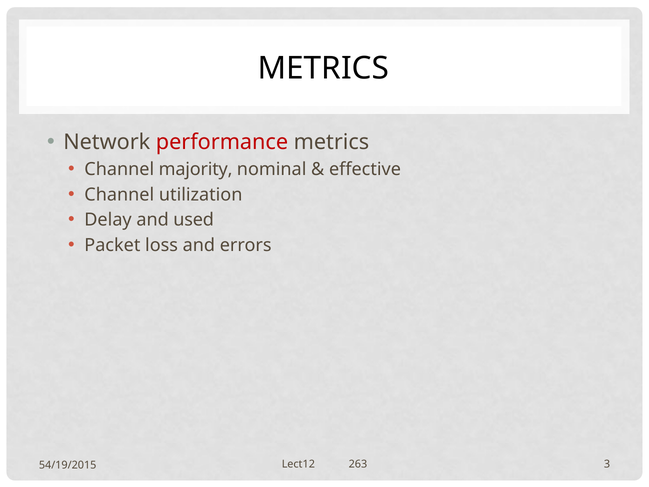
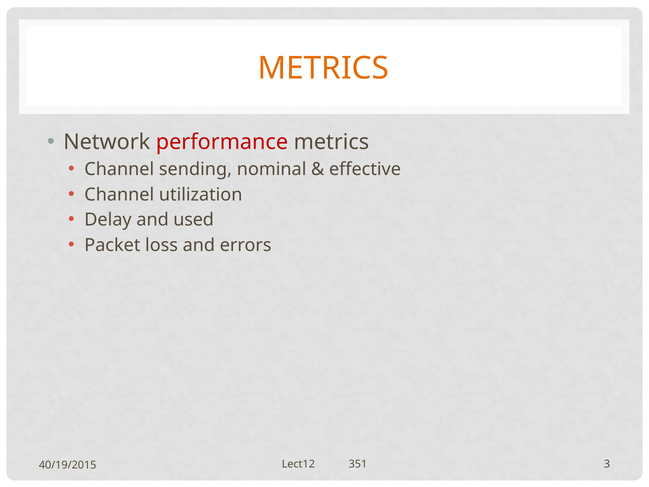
METRICS at (323, 68) colour: black -> orange
majority: majority -> sending
263: 263 -> 351
54/19/2015: 54/19/2015 -> 40/19/2015
